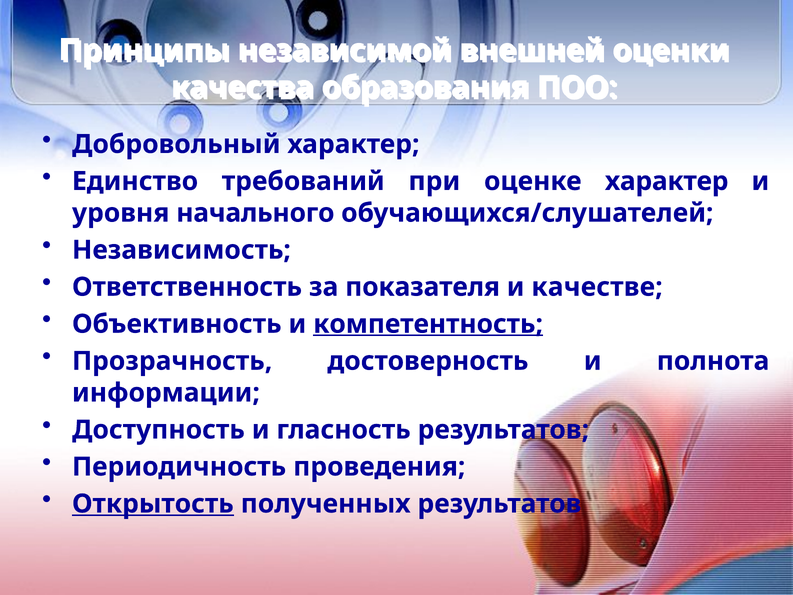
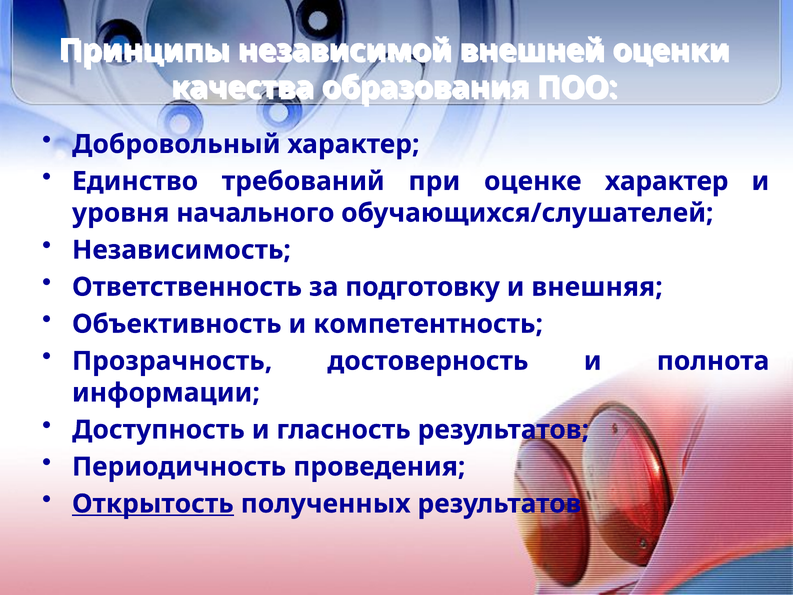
показателя: показателя -> подготовку
качестве: качестве -> внешняя
компетентность underline: present -> none
